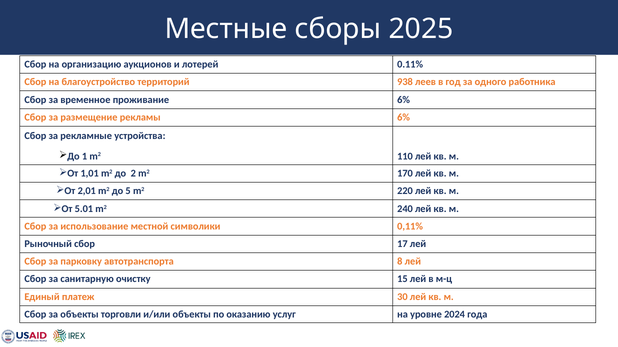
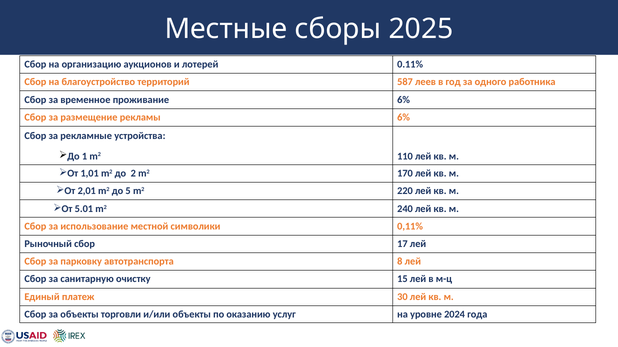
938: 938 -> 587
